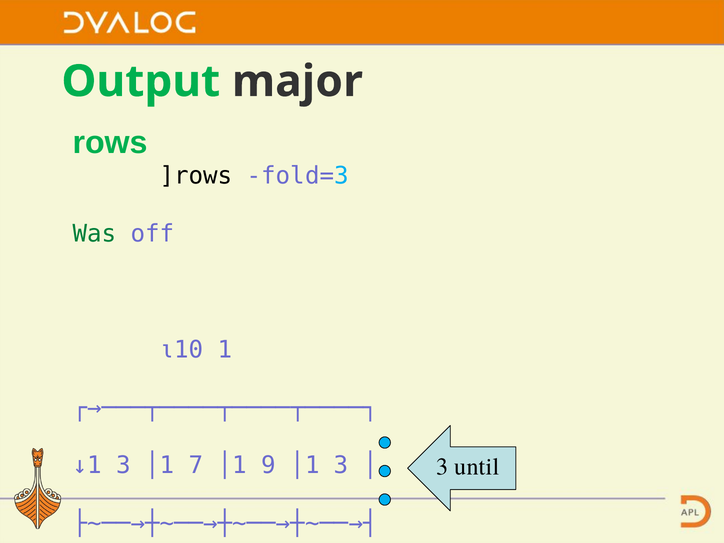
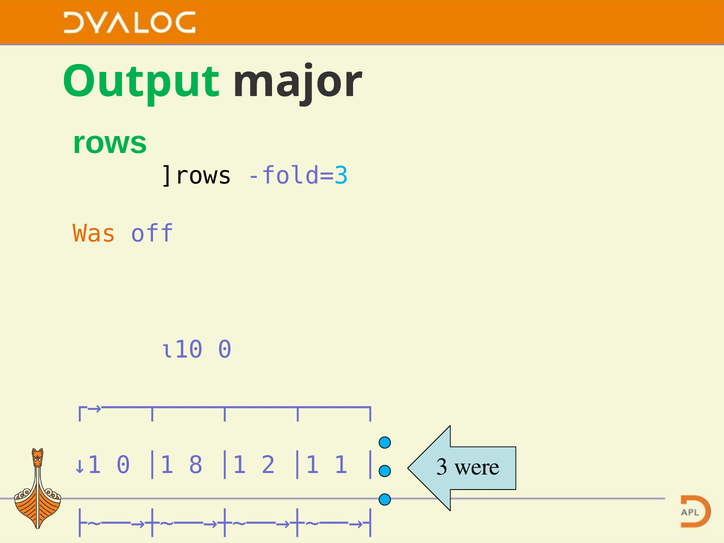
Was colour: green -> orange
⍳10 1: 1 -> 0
↓1 3: 3 -> 0
7: 7 -> 8
│1 9: 9 -> 2
│1 3: 3 -> 1
until: until -> were
